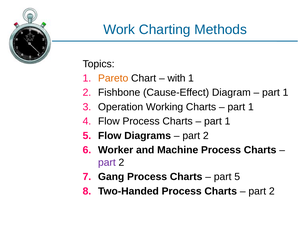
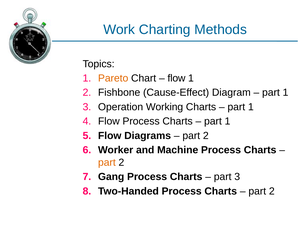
with at (176, 78): with -> flow
part at (107, 162) colour: purple -> orange
part 5: 5 -> 3
